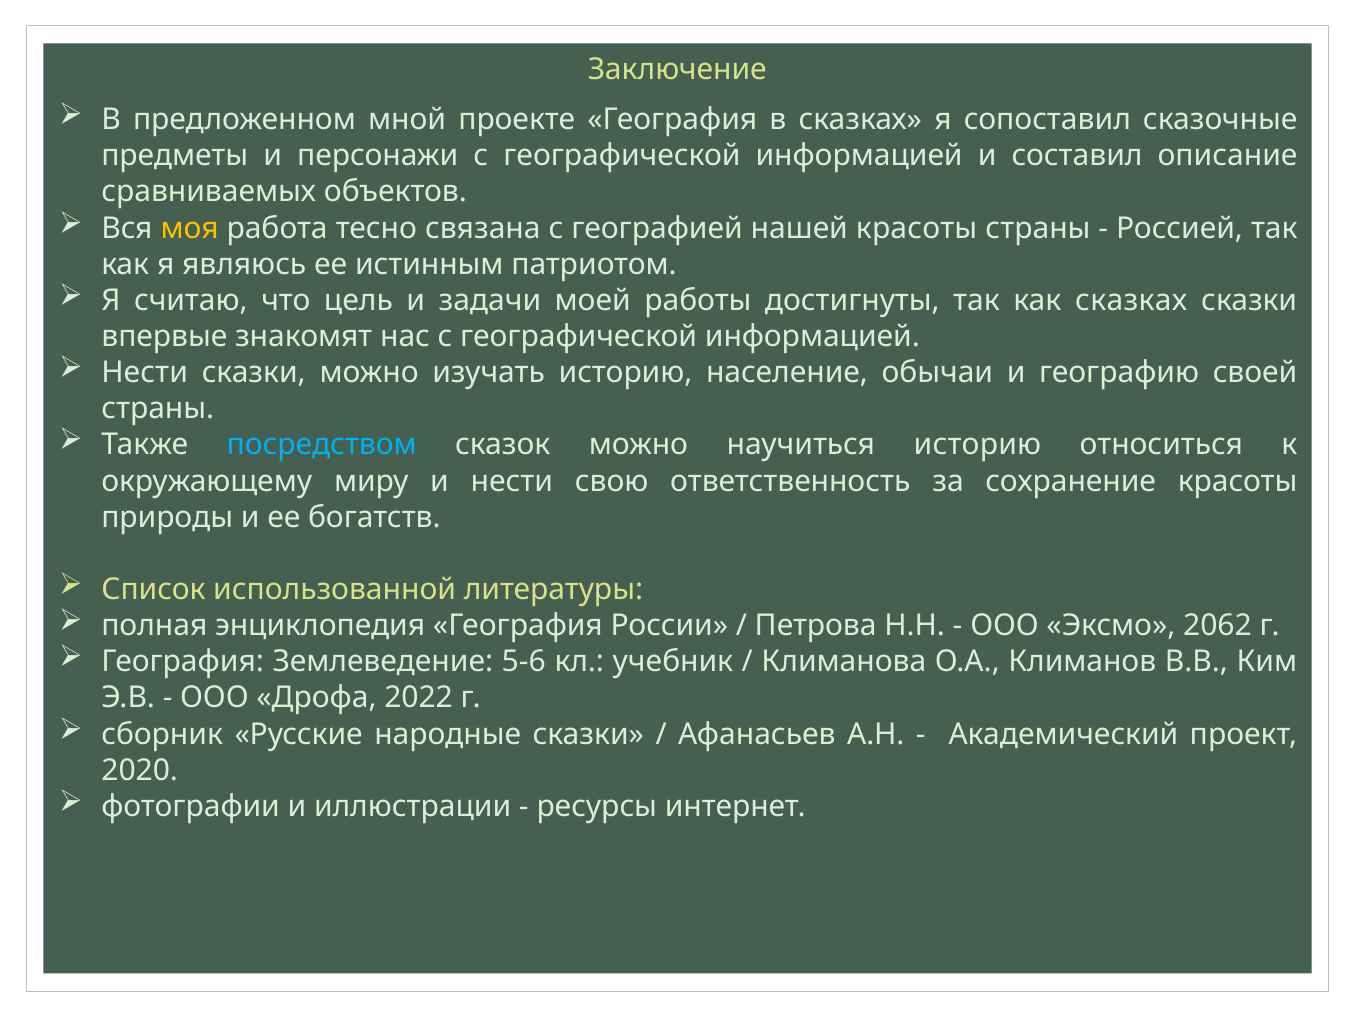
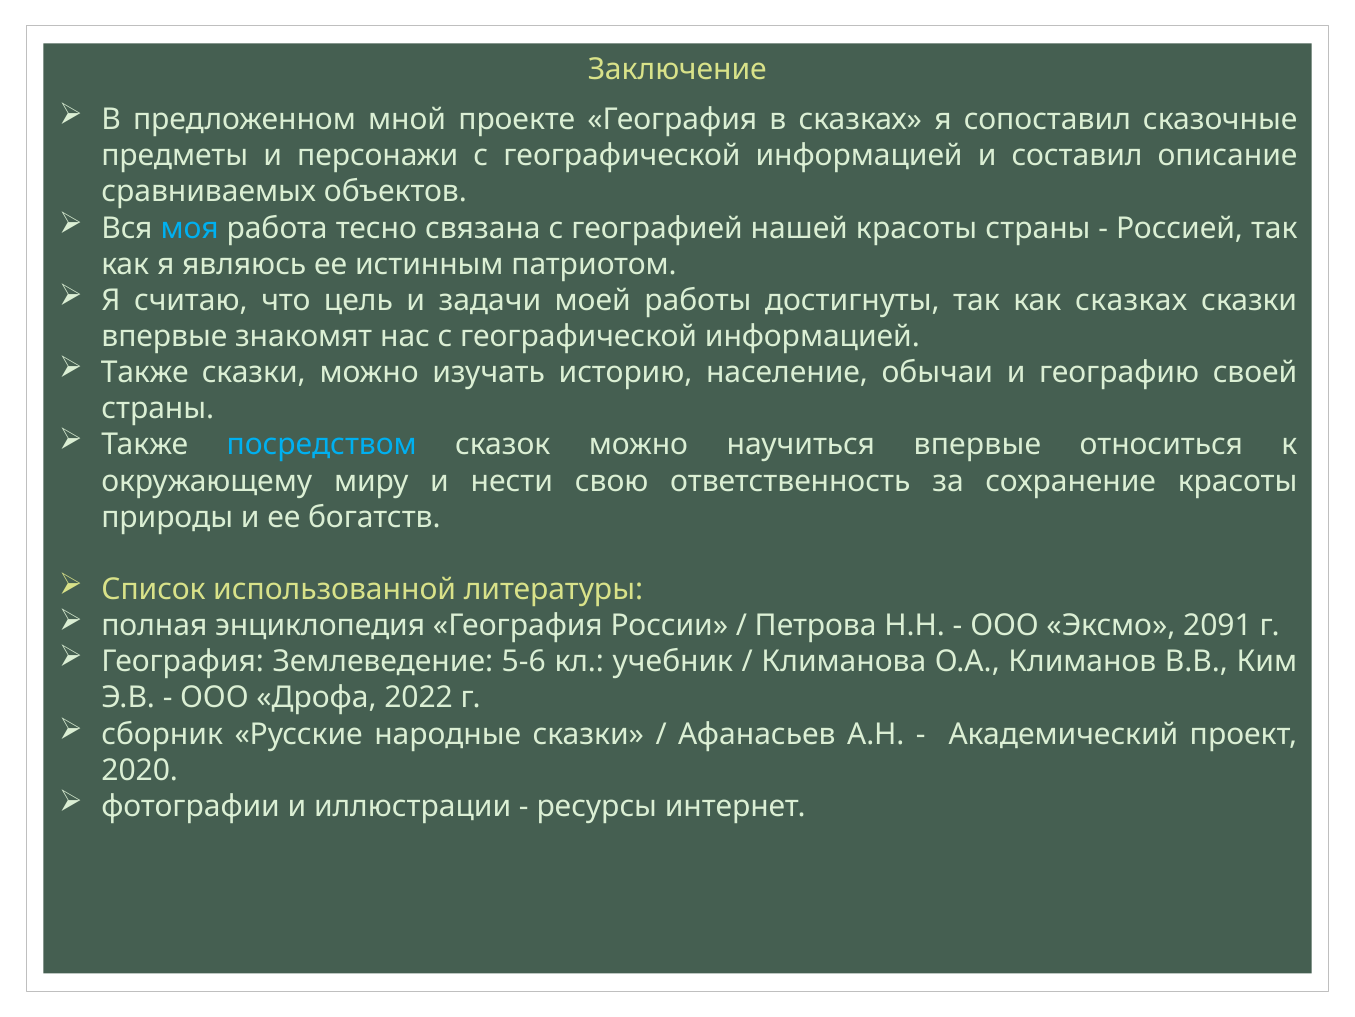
моя colour: yellow -> light blue
Нести at (145, 372): Нести -> Также
научиться историю: историю -> впервые
2062: 2062 -> 2091
